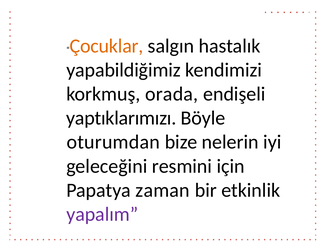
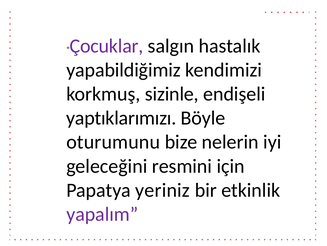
Çocuklar colour: orange -> purple
orada: orada -> sizinle
oturumdan: oturumdan -> oturumunu
zaman: zaman -> yeriniz
